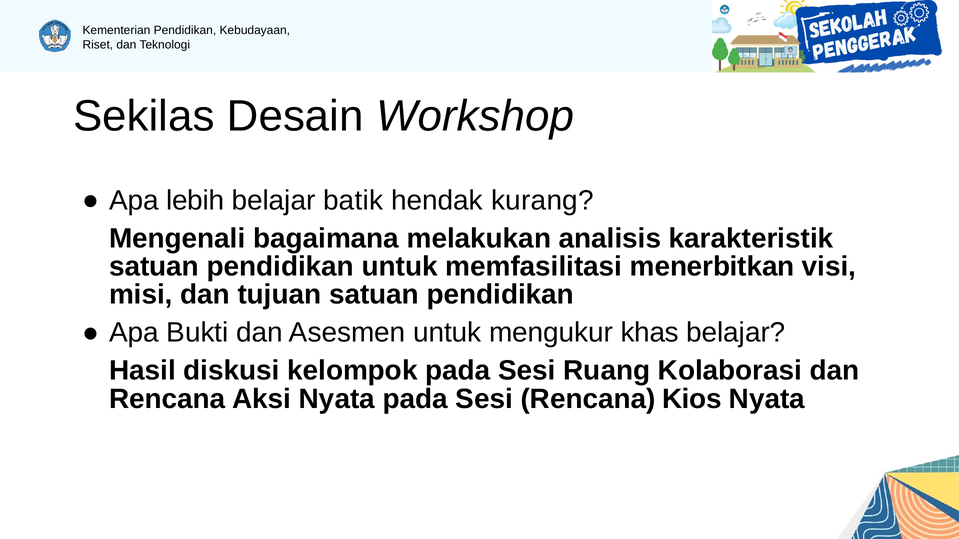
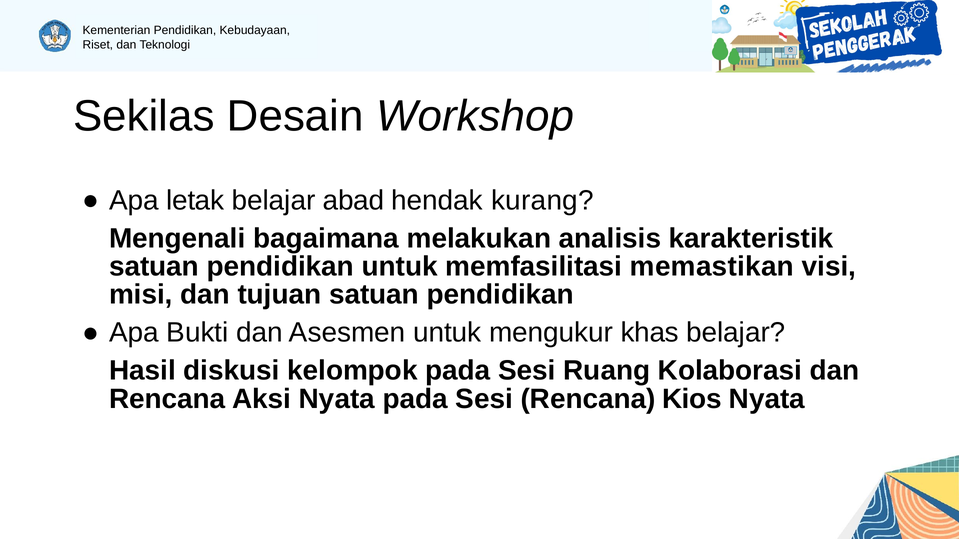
lebih: lebih -> letak
batik: batik -> abad
menerbitkan: menerbitkan -> memastikan
